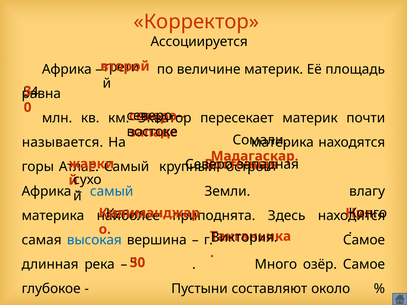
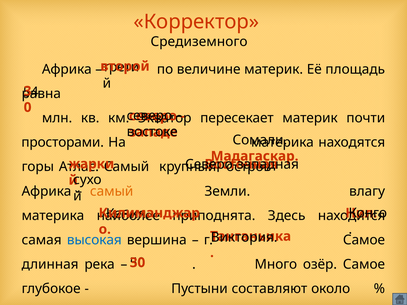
Ассоциируется: Ассоциируется -> Средиземного
называется: называется -> просторами
самый at (112, 191) colour: blue -> orange
